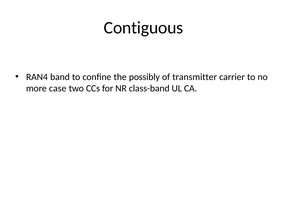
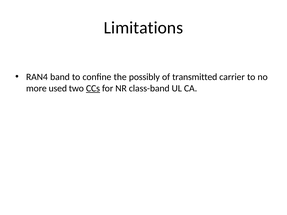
Contiguous: Contiguous -> Limitations
transmitter: transmitter -> transmitted
case: case -> used
CCs underline: none -> present
